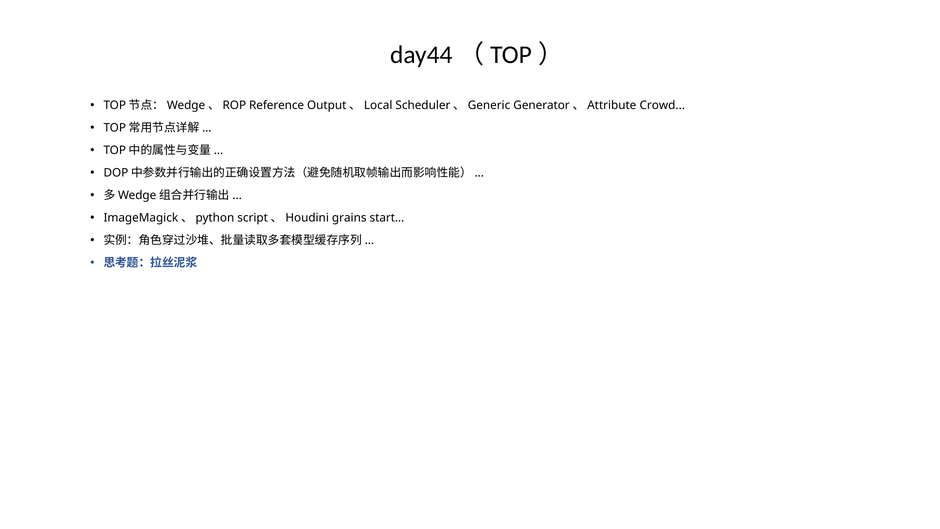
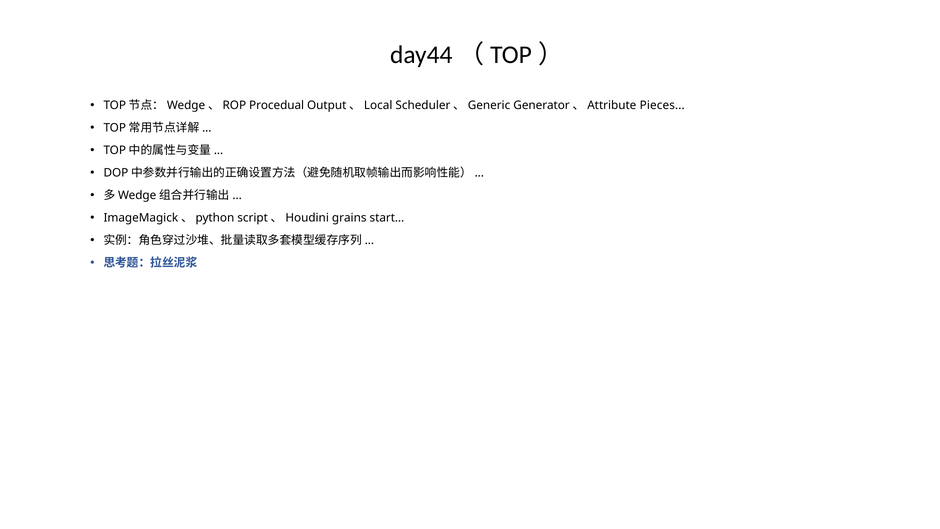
Reference: Reference -> Procedual
Crowd: Crowd -> Pieces
